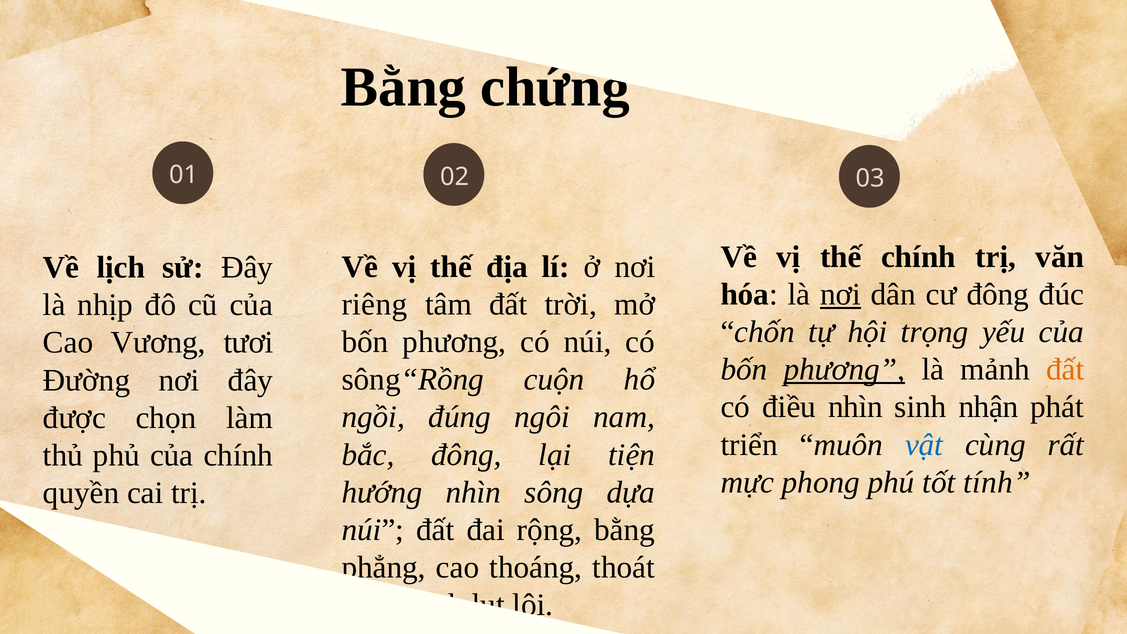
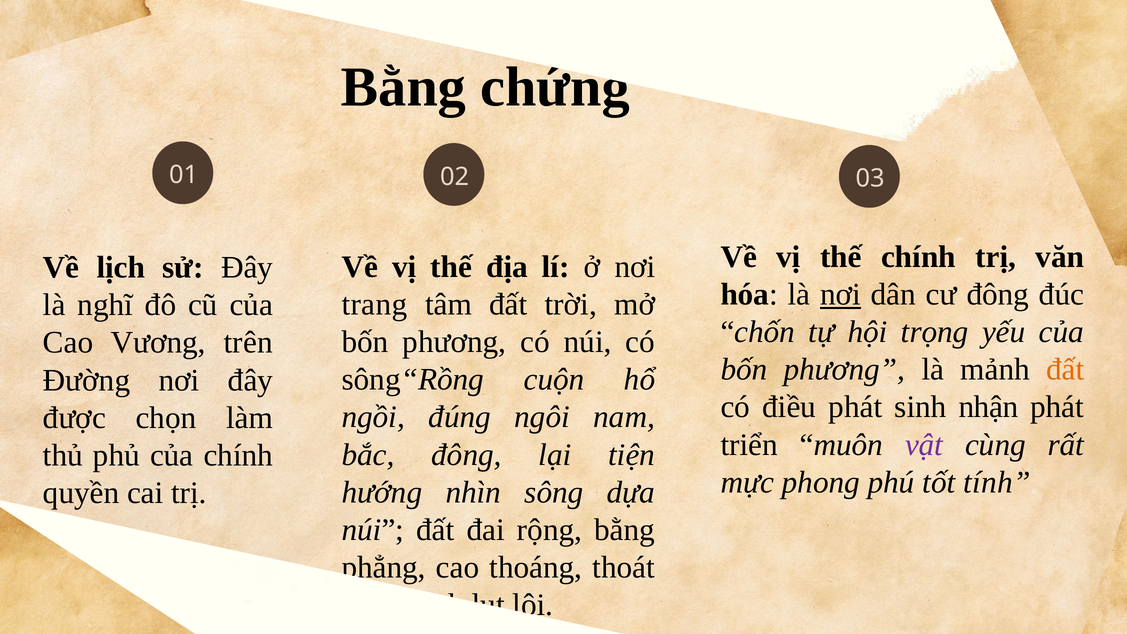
riêng: riêng -> trang
nhịp: nhịp -> nghĩ
tươi: tươi -> trên
phương at (844, 370) underline: present -> none
điều nhìn: nhìn -> phát
vật colour: blue -> purple
